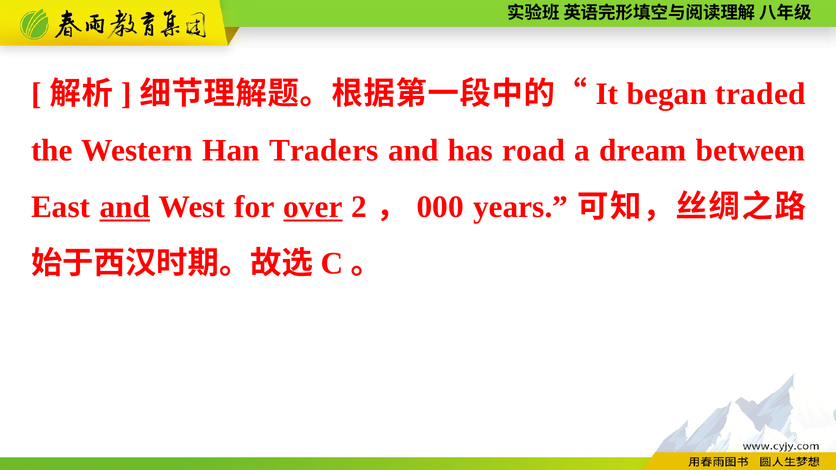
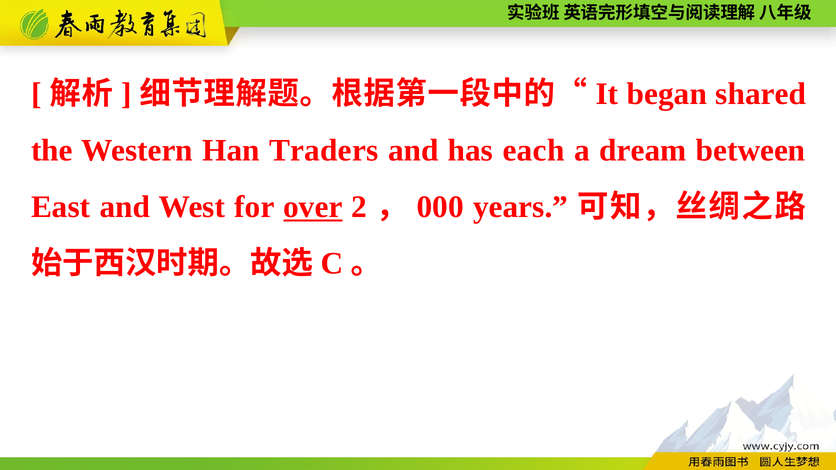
traded: traded -> shared
road: road -> each
and at (125, 207) underline: present -> none
